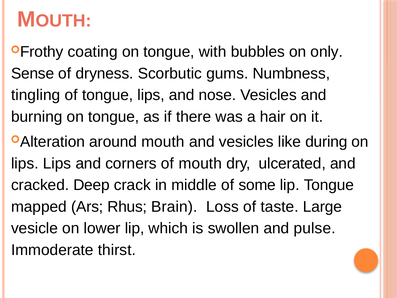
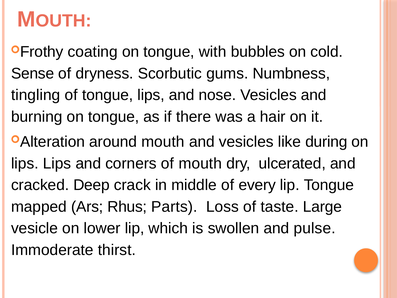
only: only -> cold
some: some -> every
Brain: Brain -> Parts
